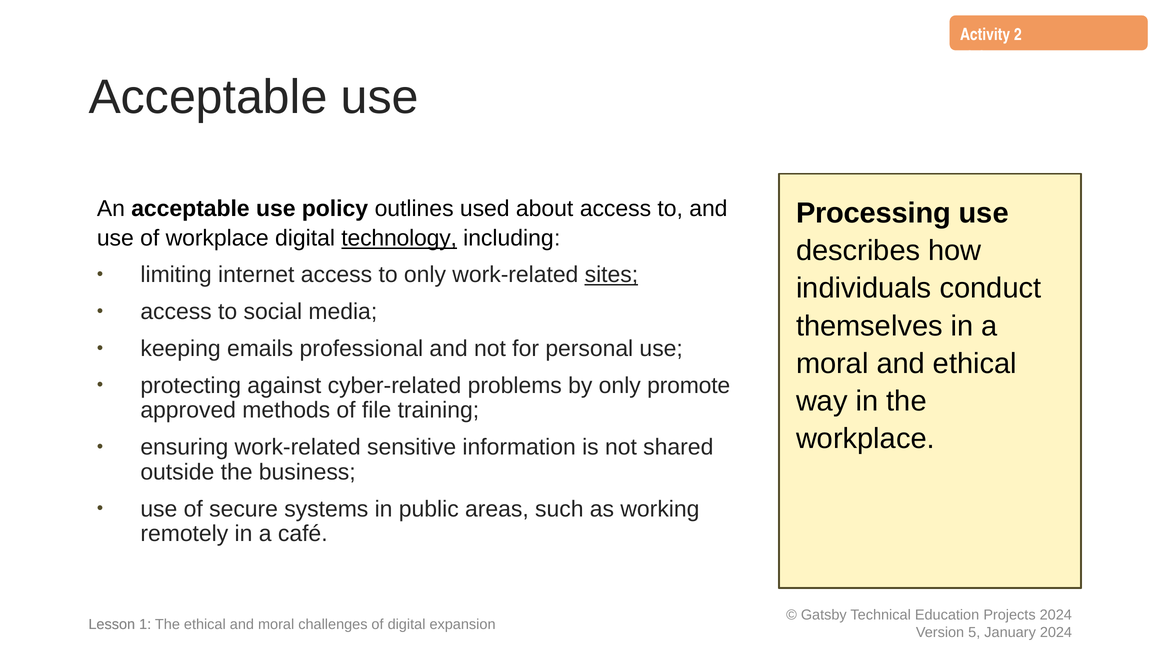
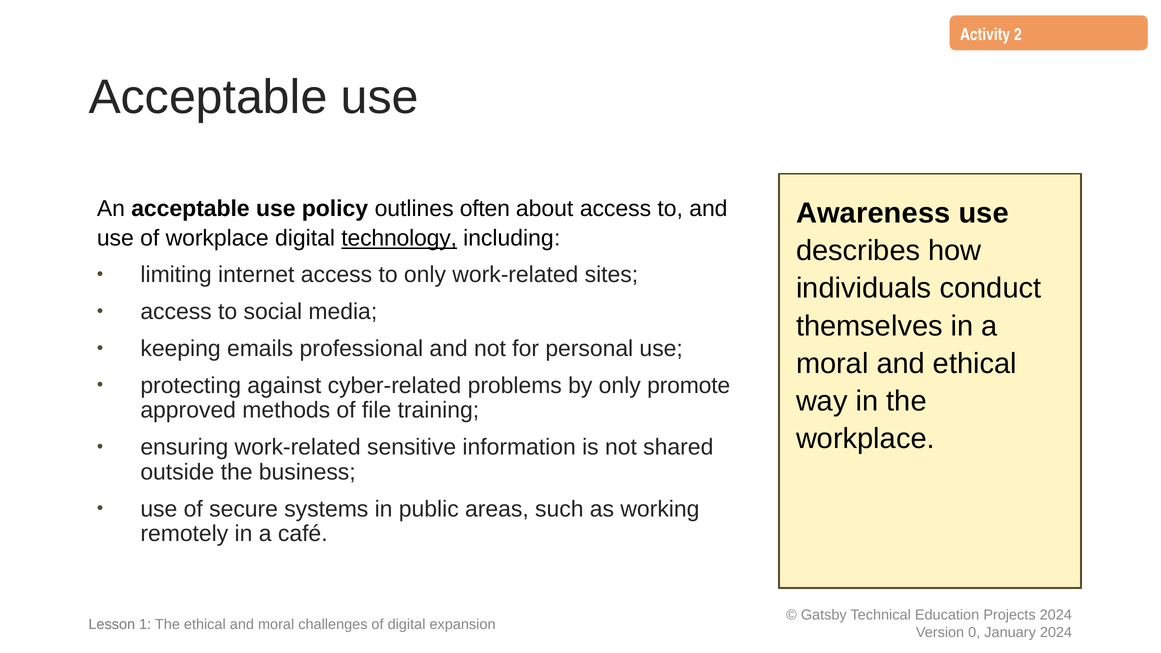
used: used -> often
Processing: Processing -> Awareness
sites underline: present -> none
5: 5 -> 0
